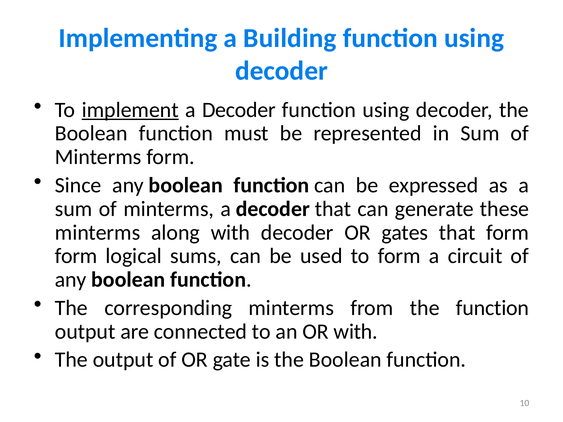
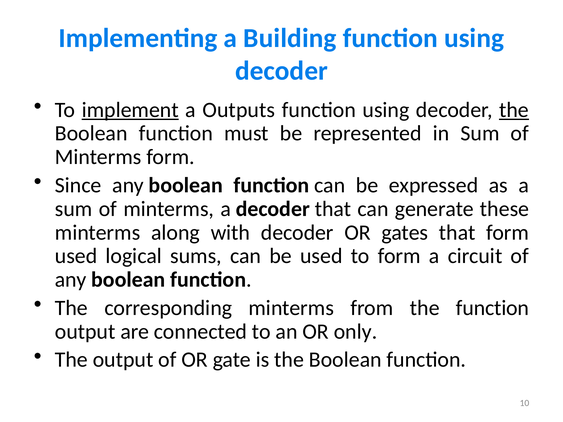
Decoder at (239, 110): Decoder -> Outputs
the at (514, 110) underline: none -> present
form at (76, 256): form -> used
OR with: with -> only
